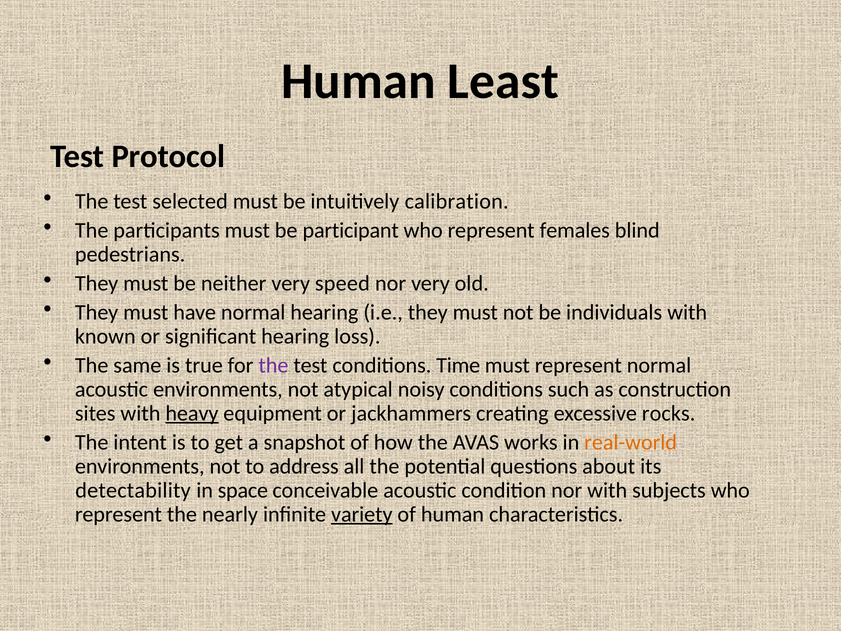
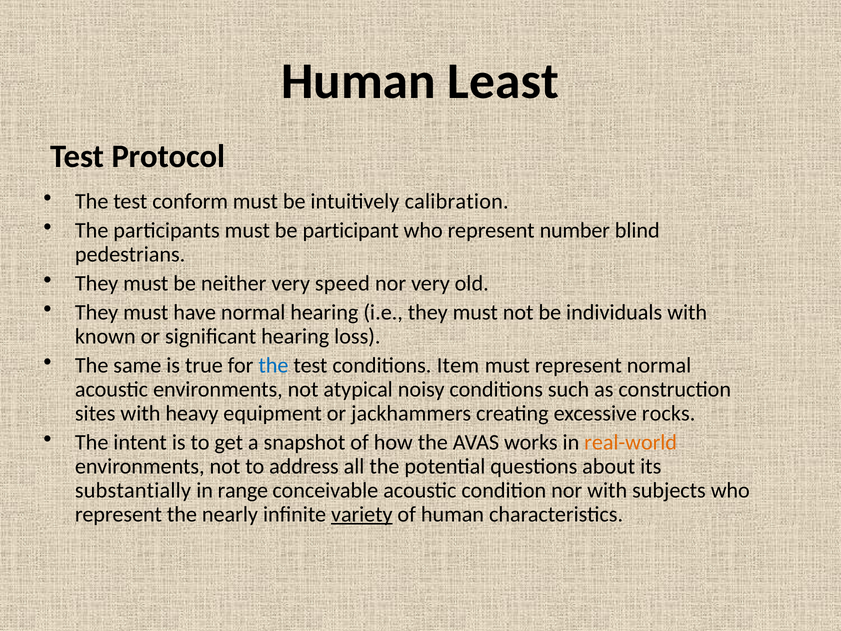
selected: selected -> conform
females: females -> number
the at (273, 365) colour: purple -> blue
Time: Time -> Item
heavy underline: present -> none
detectability: detectability -> substantially
space: space -> range
